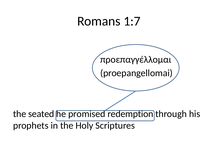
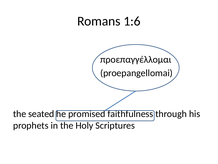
1:7: 1:7 -> 1:6
redemption: redemption -> faithfulness
